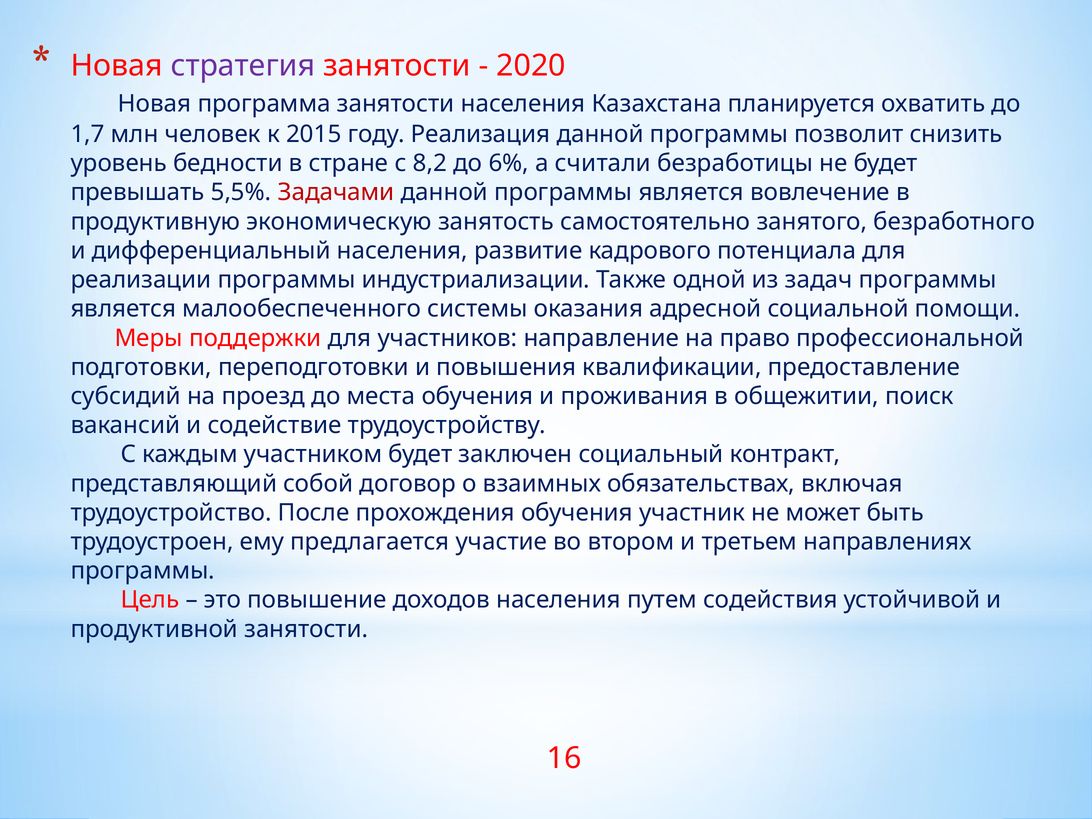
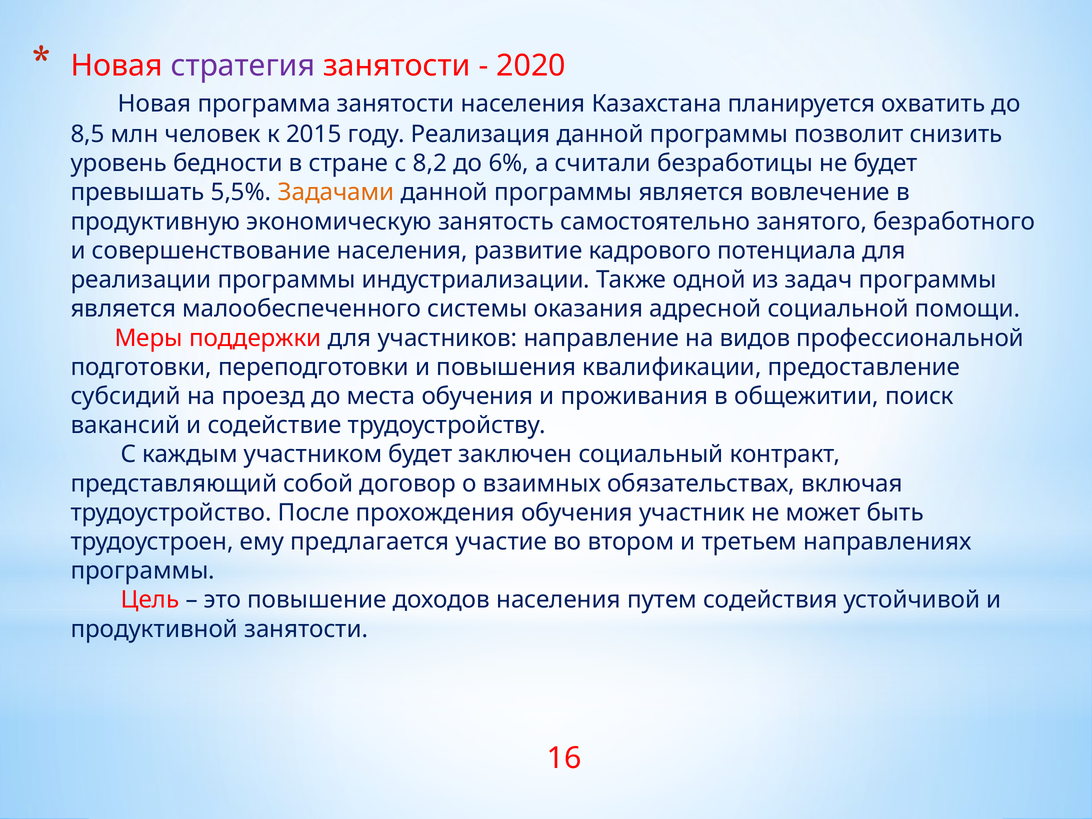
1,7: 1,7 -> 8,5
Задачами colour: red -> orange
дифференциальный: дифференциальный -> совершенствование
право: право -> видов
